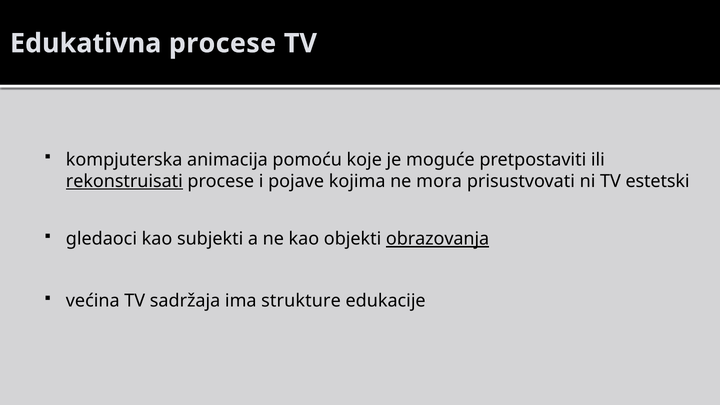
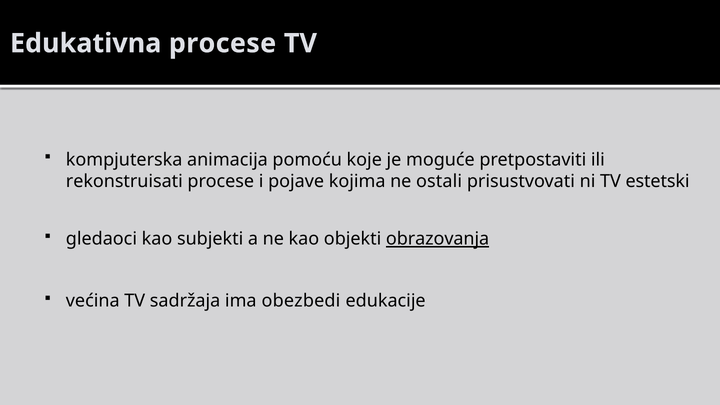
rekonstruisati underline: present -> none
mora: mora -> ostali
strukture: strukture -> obezbedi
